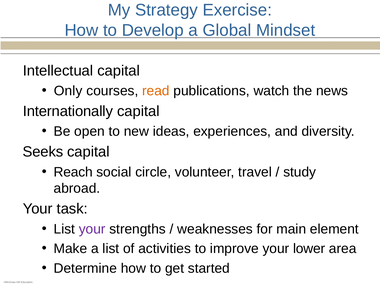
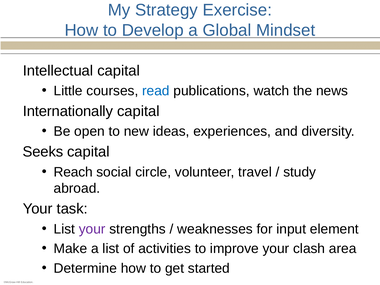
Only: Only -> Little
read colour: orange -> blue
main: main -> input
lower: lower -> clash
